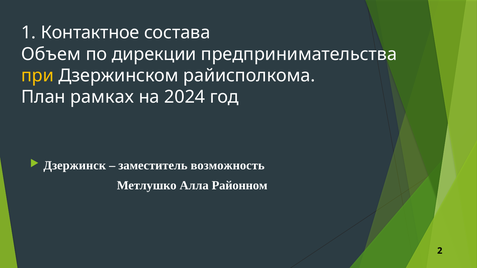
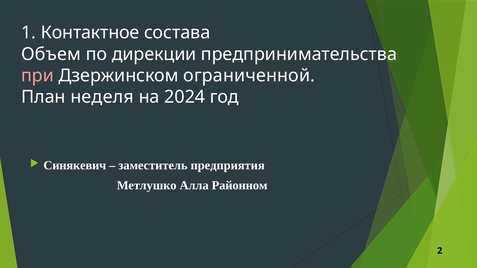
при colour: yellow -> pink
райисполкома: райисполкома -> ограниченной
рамках: рамках -> неделя
Дзержинск: Дзержинск -> Синякевич
возможность: возможность -> предприятия
